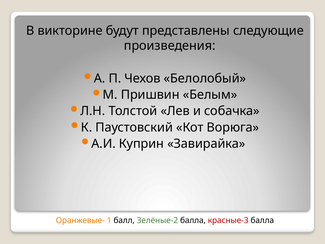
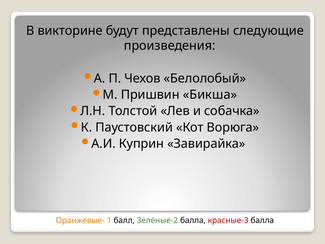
Белым: Белым -> Бикша
